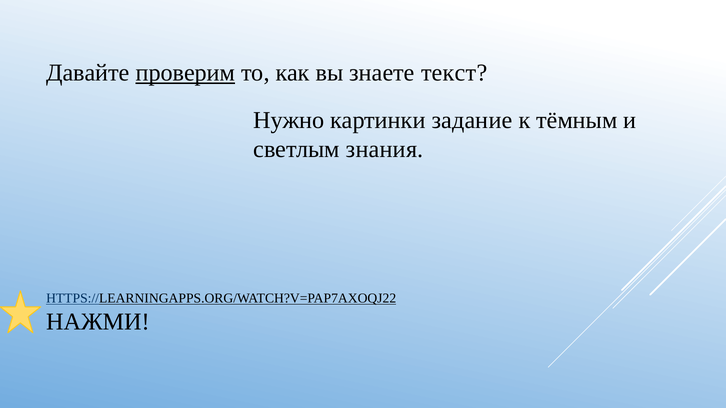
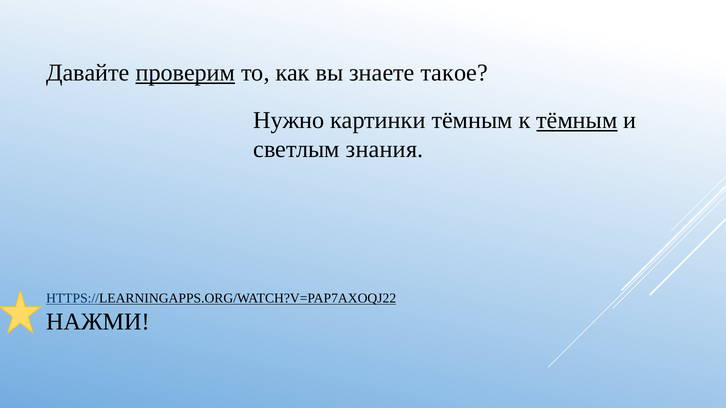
текст: текст -> такое
картинки задание: задание -> тёмным
тёмным at (577, 121) underline: none -> present
